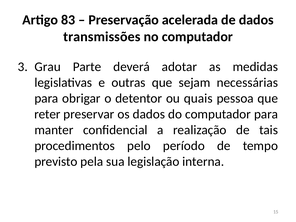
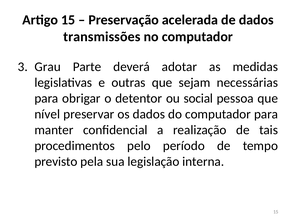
Artigo 83: 83 -> 15
quais: quais -> social
reter: reter -> nível
